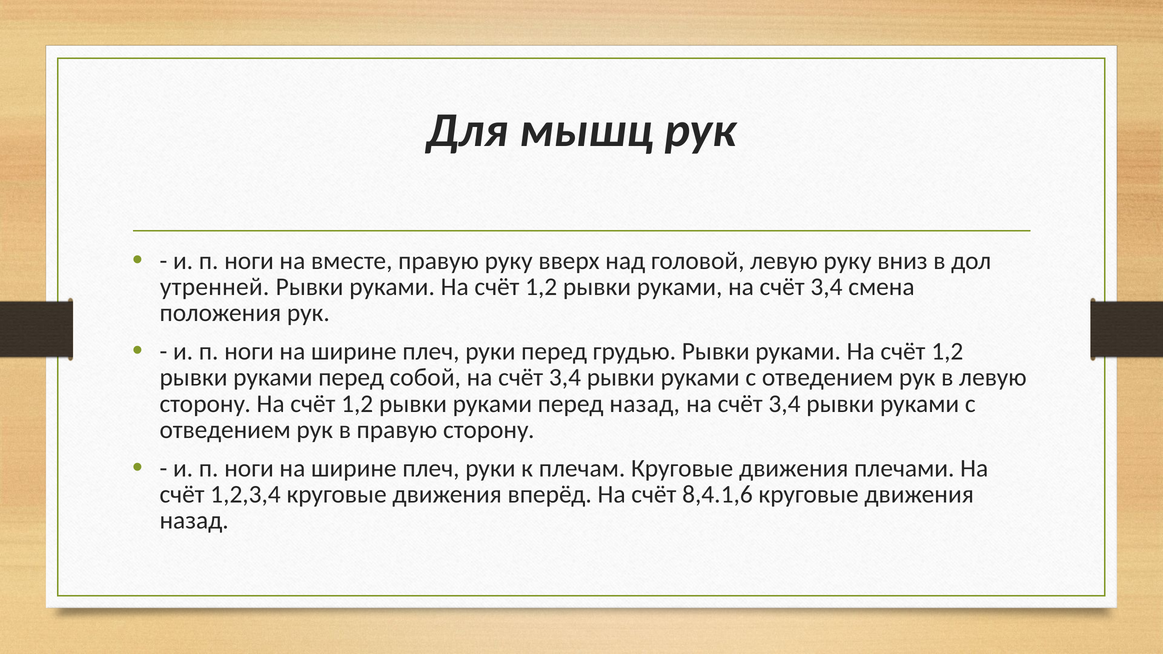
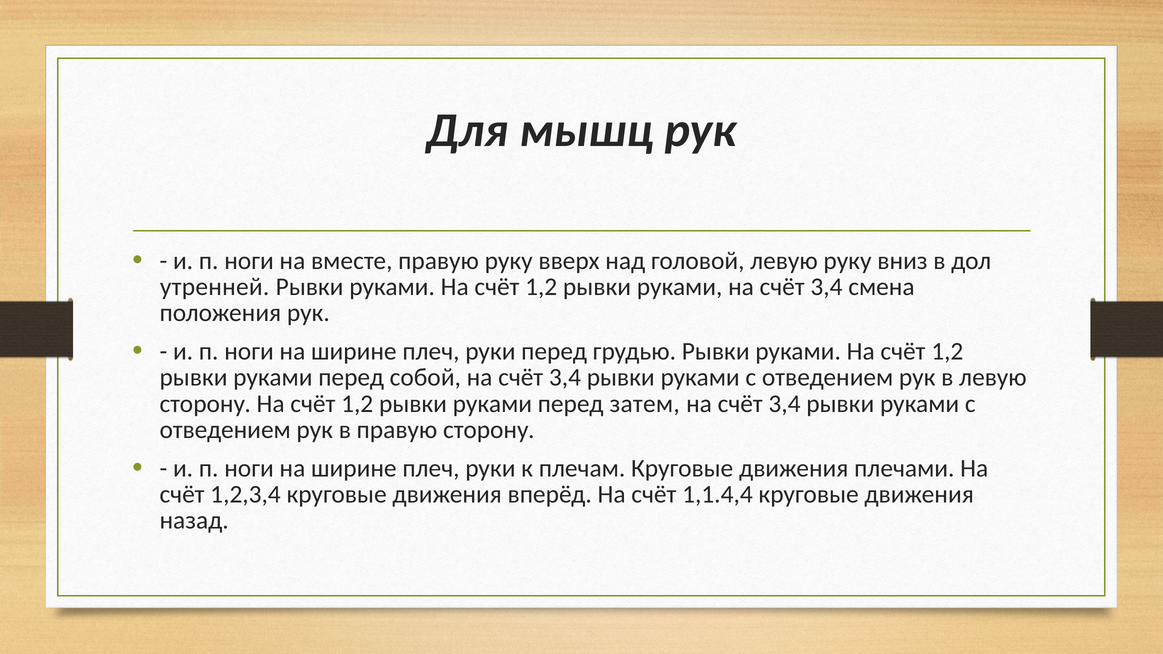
перед назад: назад -> затем
8,4.1,6: 8,4.1,6 -> 1,1.4,4
